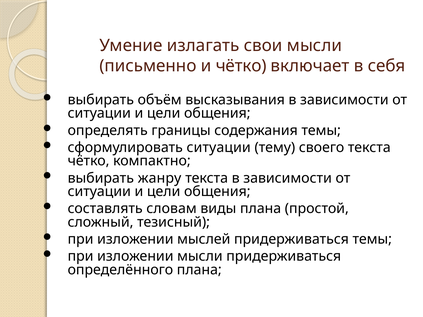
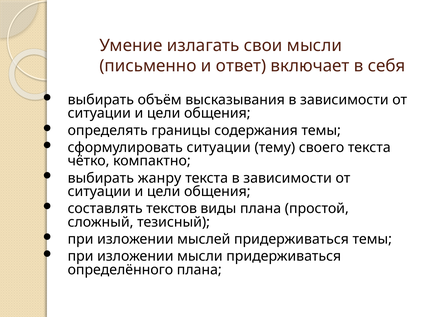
и чётко: чётко -> ответ
словам: словам -> текстов
